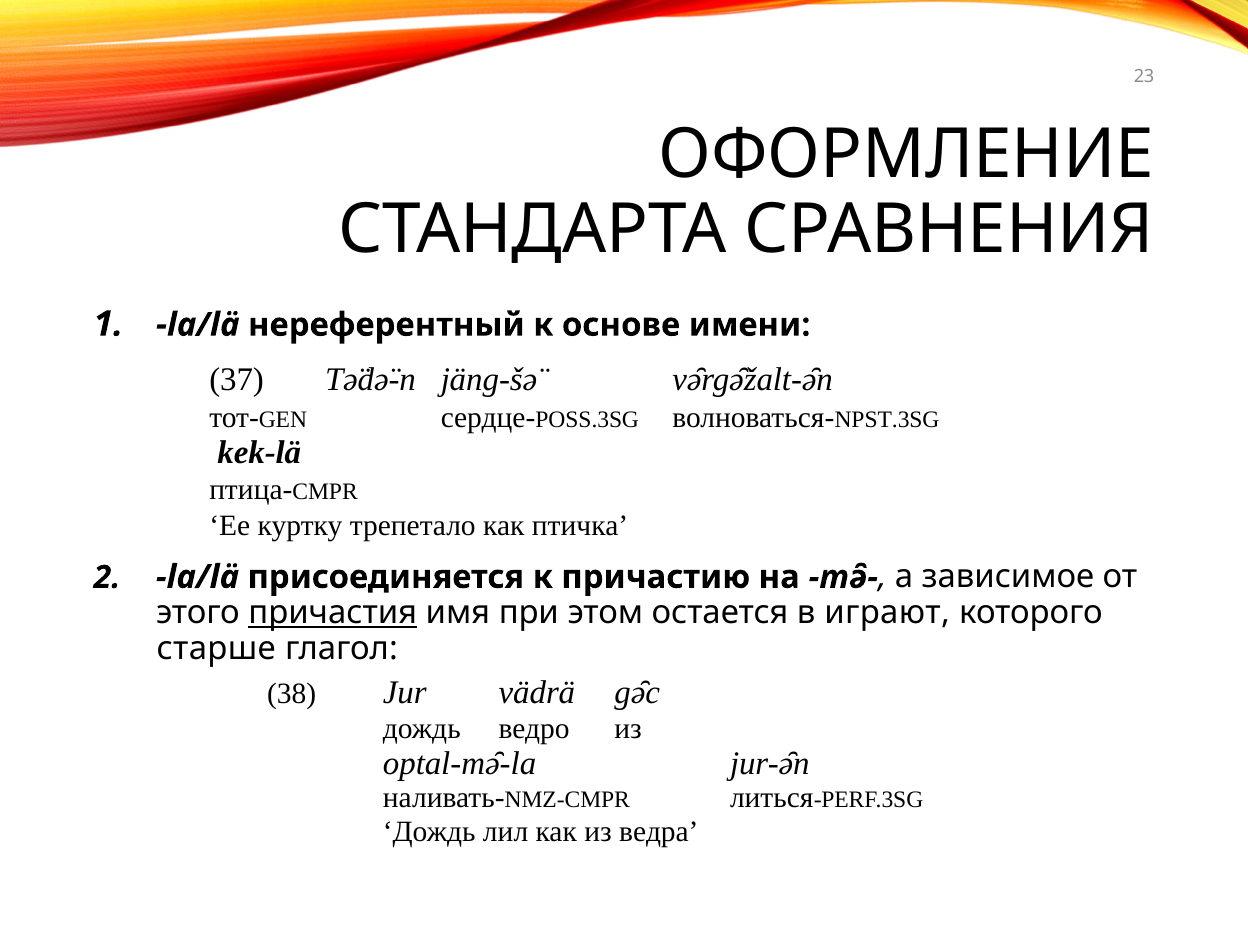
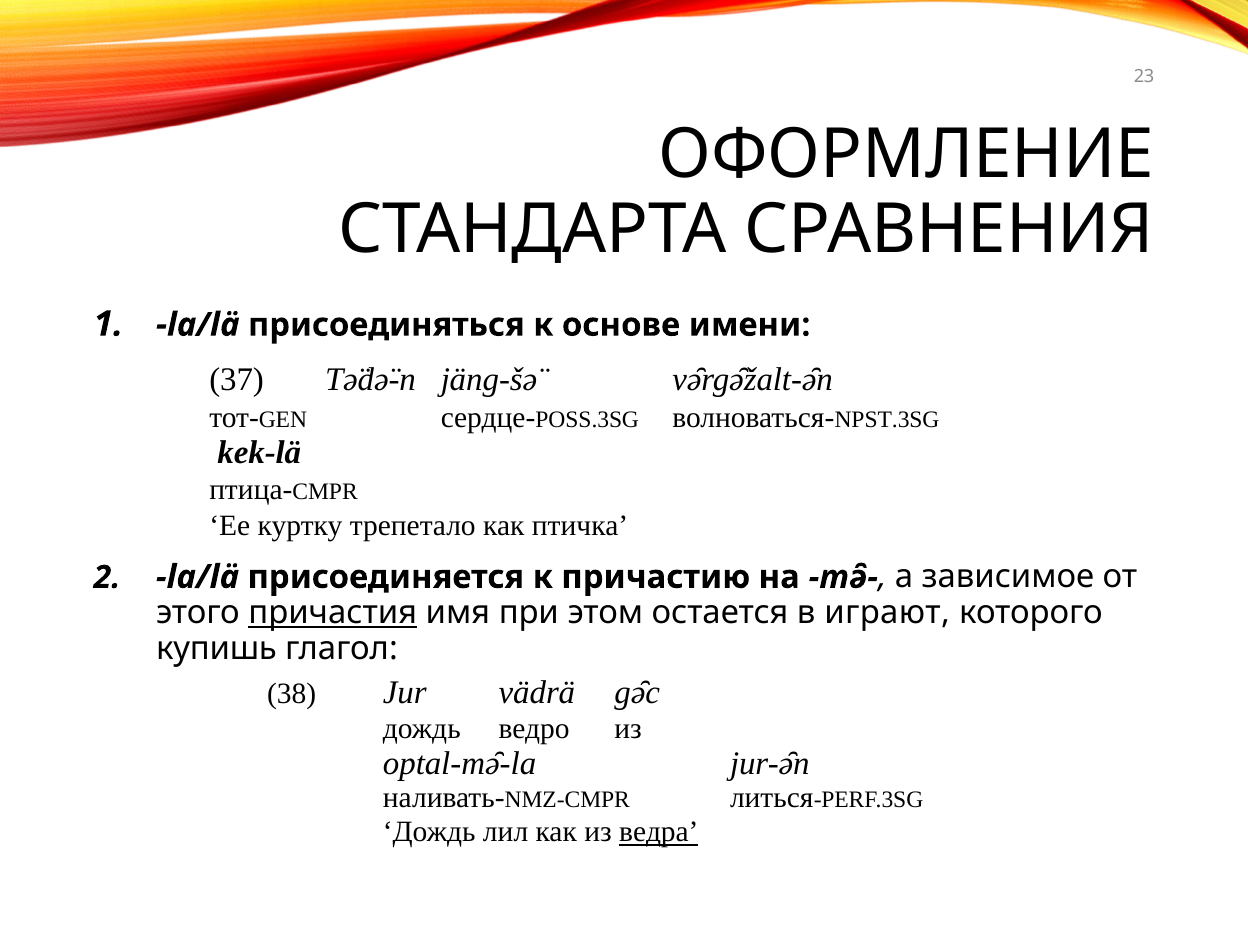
нереферентный: нереферентный -> присоединяться
старше: старше -> купишь
ведра underline: none -> present
